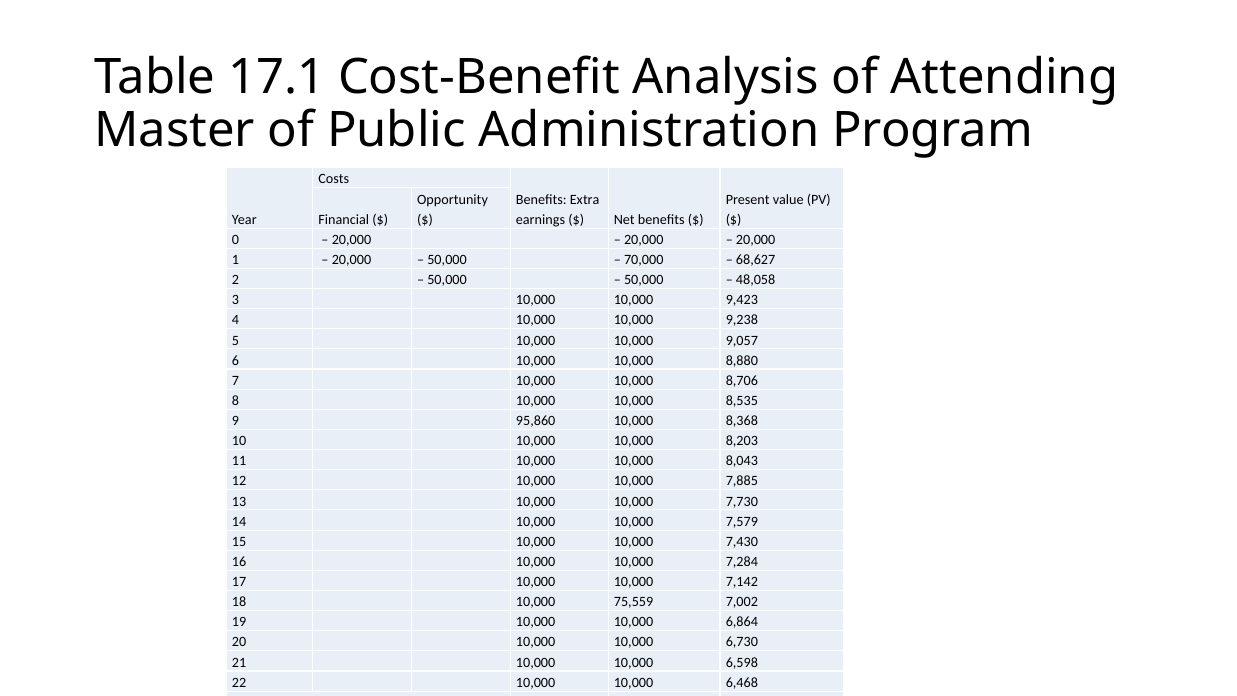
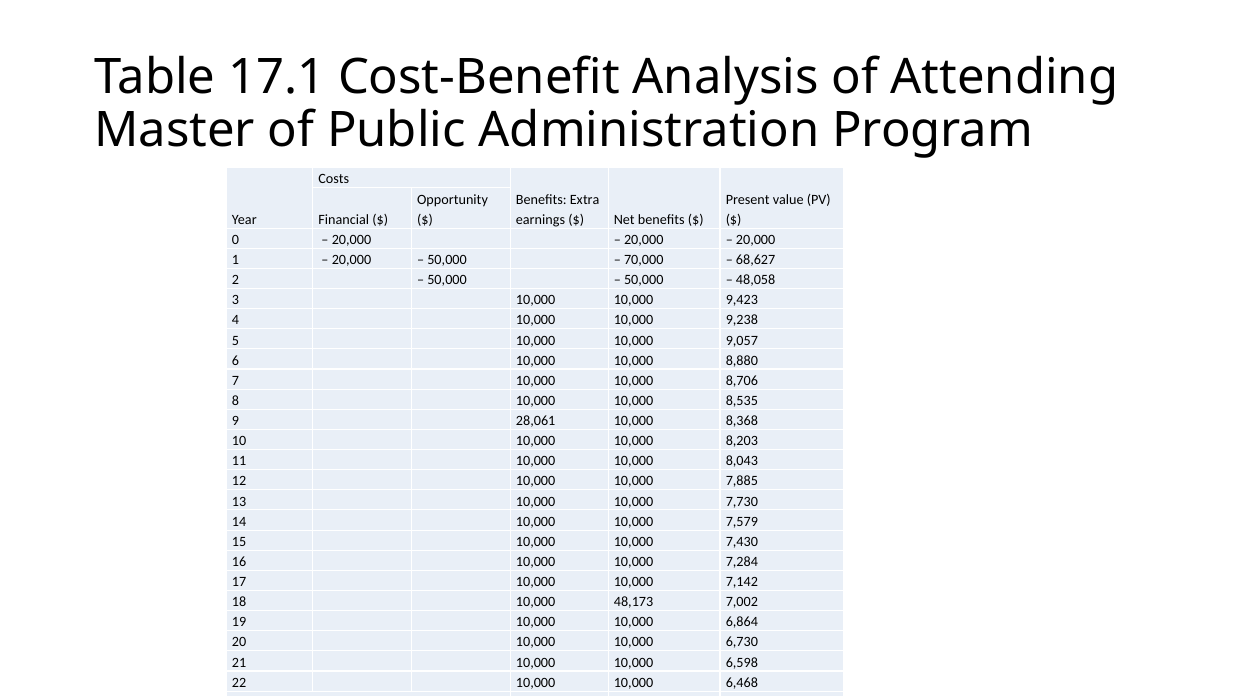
95,860: 95,860 -> 28,061
75,559: 75,559 -> 48,173
